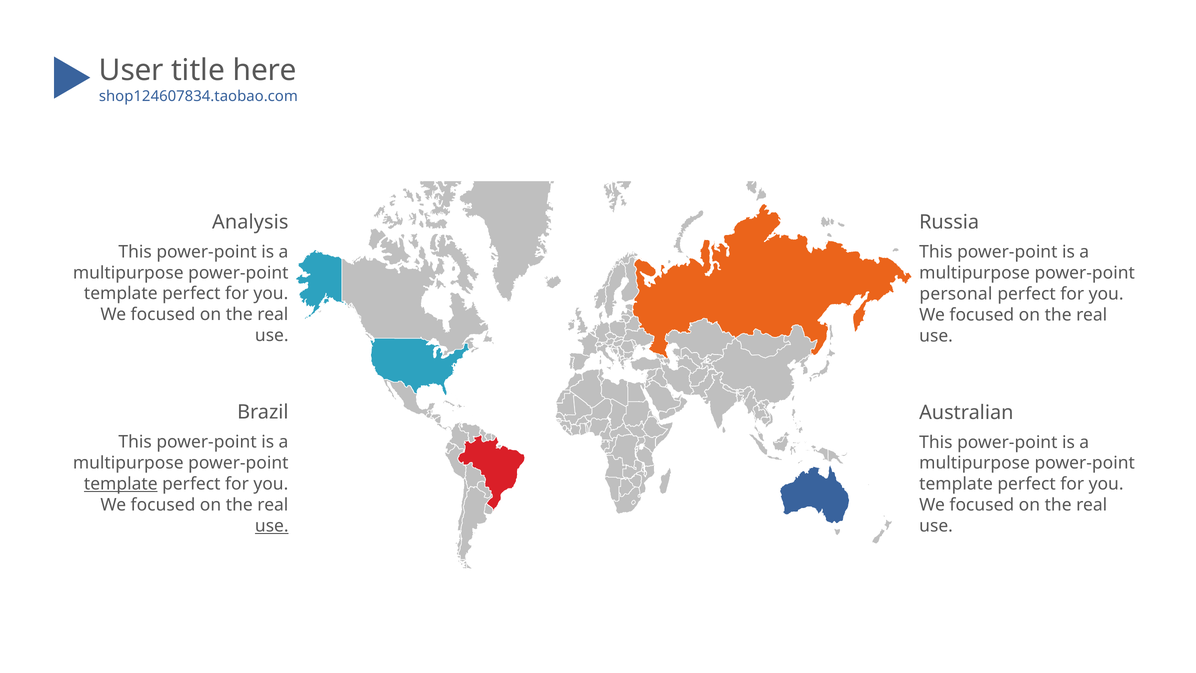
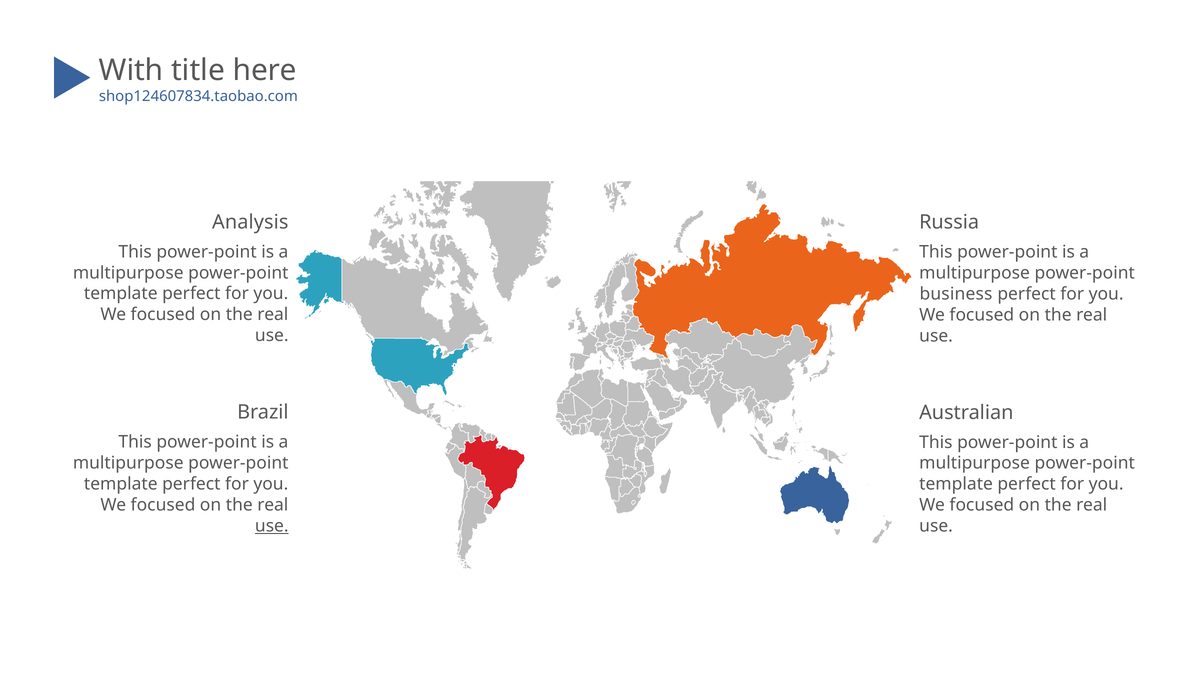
User: User -> With
personal: personal -> business
template at (121, 484) underline: present -> none
